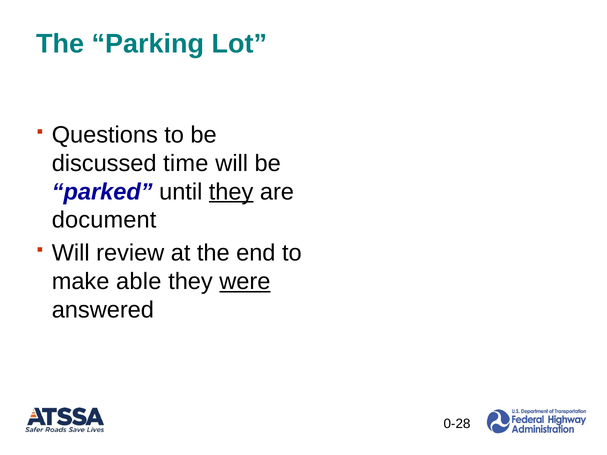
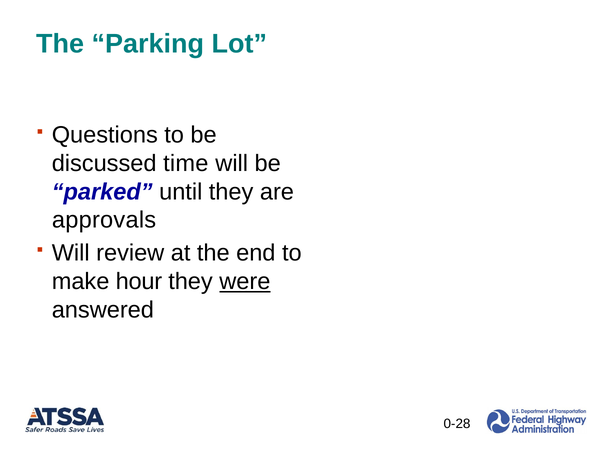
they at (231, 192) underline: present -> none
document: document -> approvals
able: able -> hour
